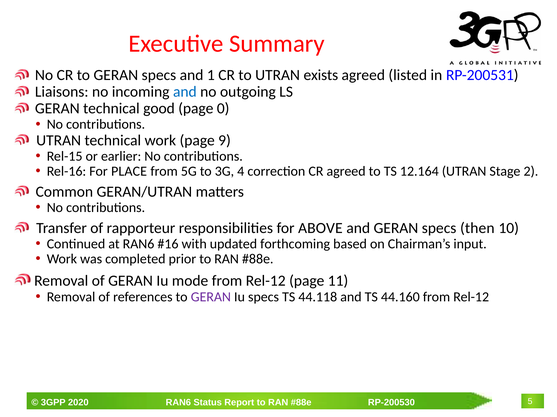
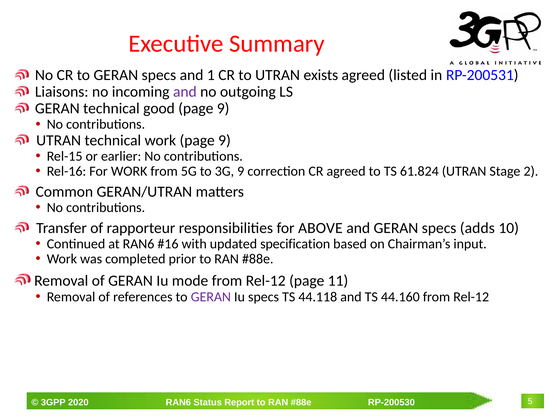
and at (185, 92) colour: blue -> purple
0 at (223, 109): 0 -> 9
For PLACE: PLACE -> WORK
3G 4: 4 -> 9
12.164: 12.164 -> 61.824
then: then -> adds
forthcoming: forthcoming -> specification
